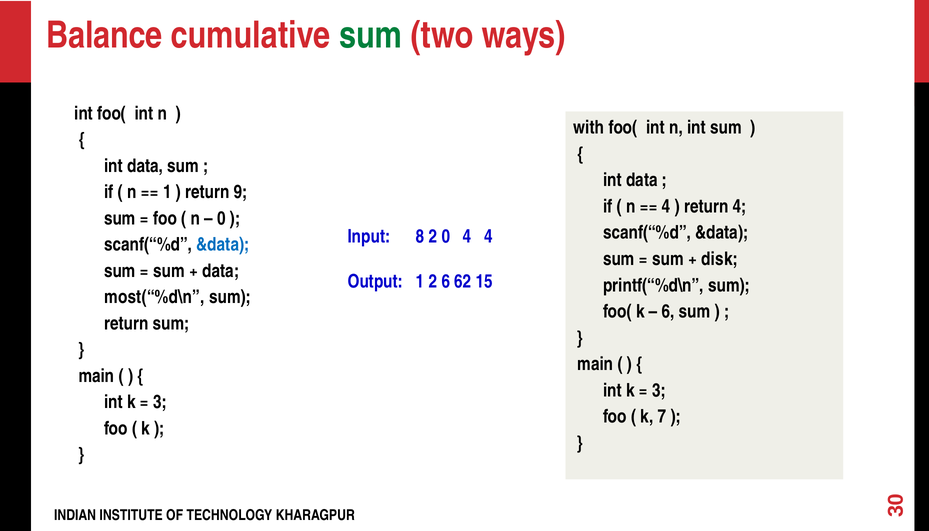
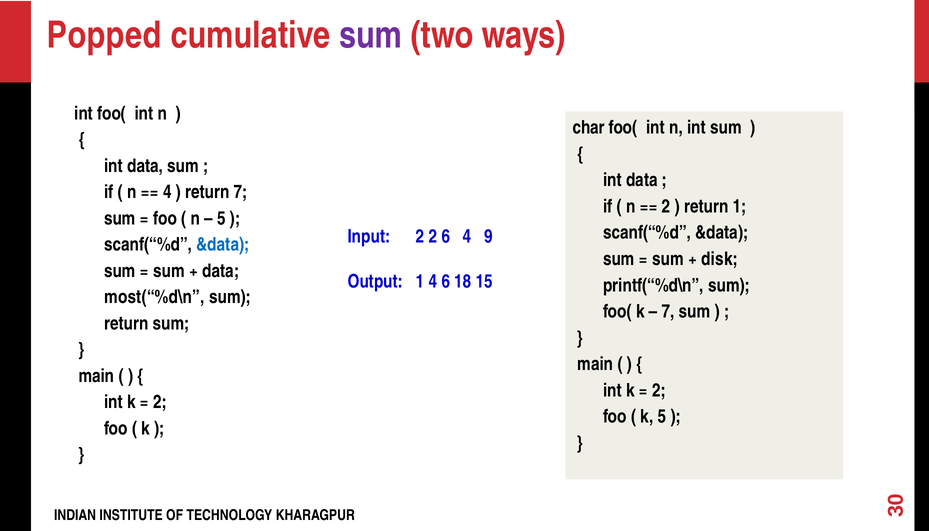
Balance: Balance -> Popped
sum at (371, 35) colour: green -> purple
with: with -> char
1 at (167, 192): 1 -> 4
return 9: 9 -> 7
4 at (666, 207): 4 -> 2
return 4: 4 -> 1
0 at (221, 218): 0 -> 5
Input 8: 8 -> 2
2 0: 0 -> 6
4 4: 4 -> 9
1 2: 2 -> 4
62: 62 -> 18
6 at (668, 311): 6 -> 7
3 at (659, 390): 3 -> 2
3 at (160, 402): 3 -> 2
k 7: 7 -> 5
